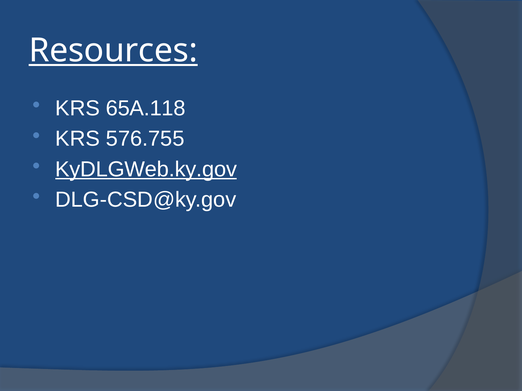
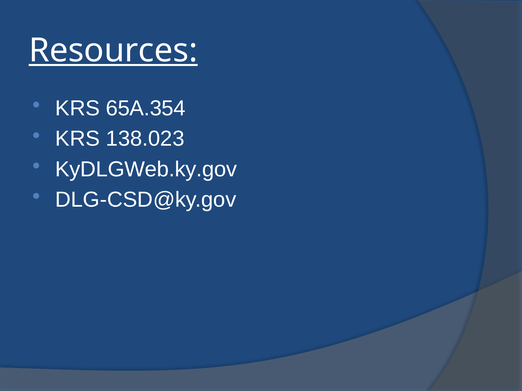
65A.118: 65A.118 -> 65A.354
576.755: 576.755 -> 138.023
KyDLGWeb.ky.gov underline: present -> none
